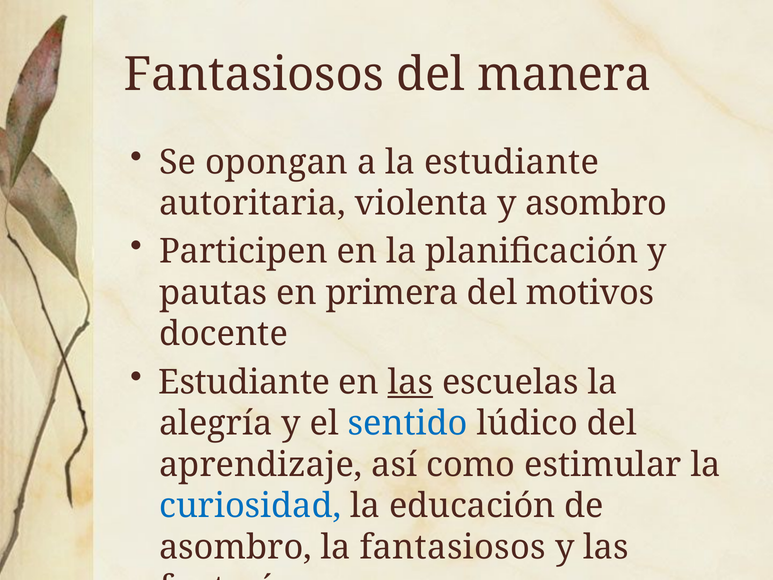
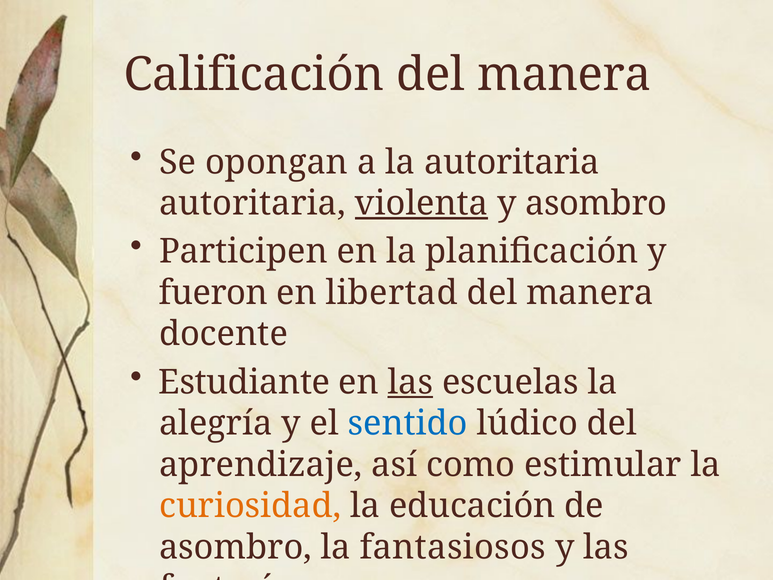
Fantasiosos at (254, 75): Fantasiosos -> Calificación
la estudiante: estudiante -> autoritaria
violenta underline: none -> present
pautas: pautas -> fueron
primera: primera -> libertad
motivos at (590, 293): motivos -> manera
curiosidad colour: blue -> orange
